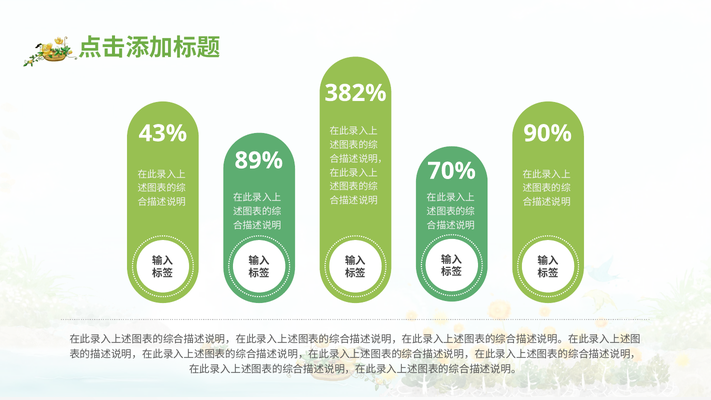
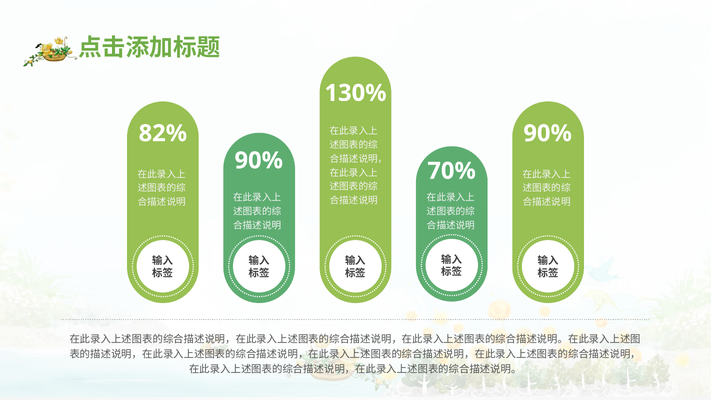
382%: 382% -> 130%
43%: 43% -> 82%
89% at (259, 160): 89% -> 90%
